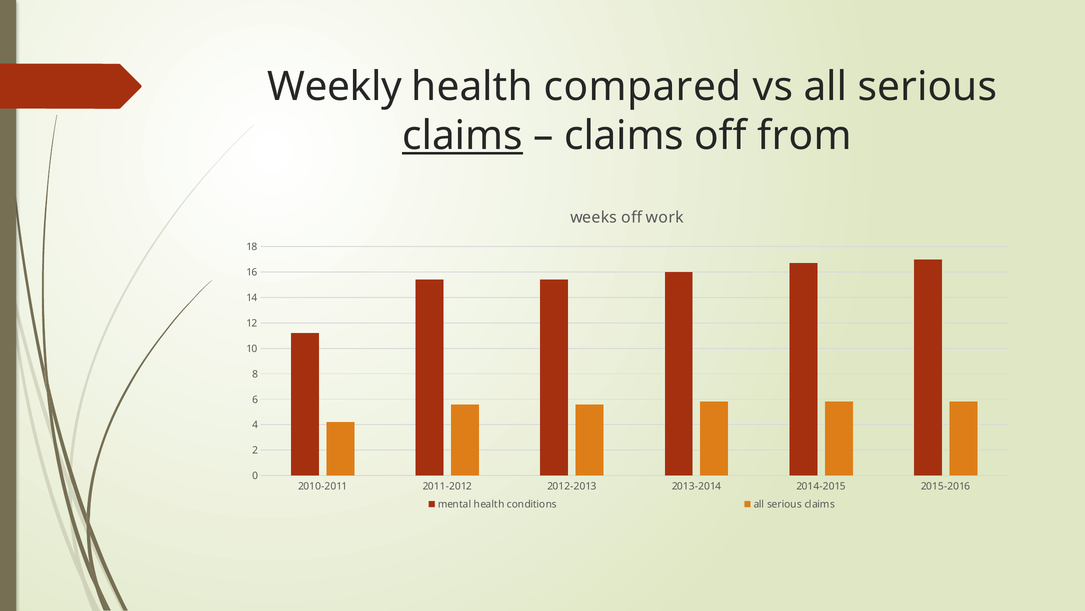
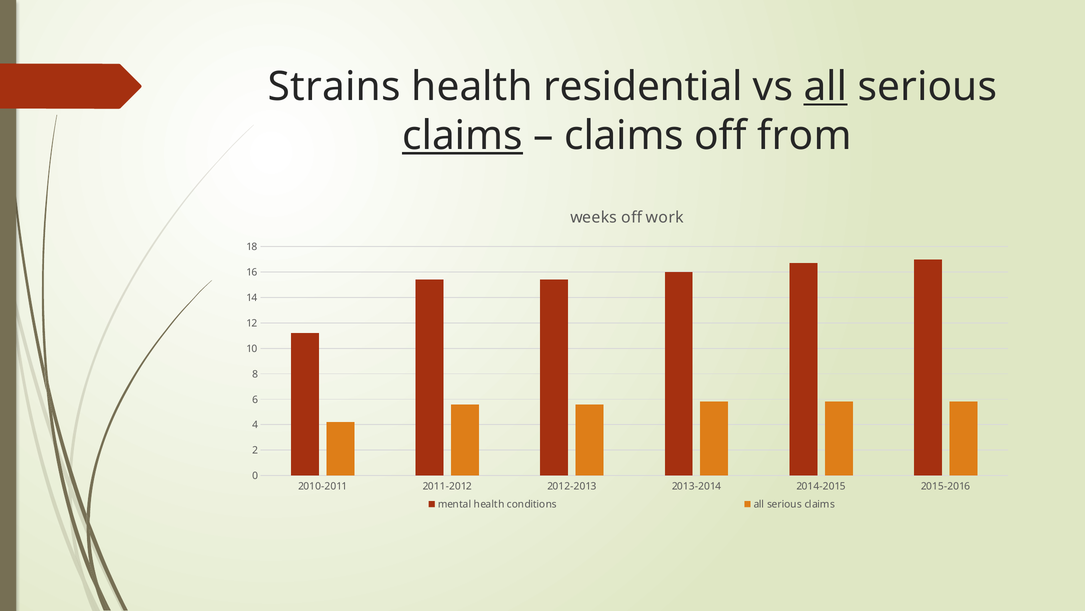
Weekly: Weekly -> Strains
compared: compared -> residential
all at (826, 87) underline: none -> present
